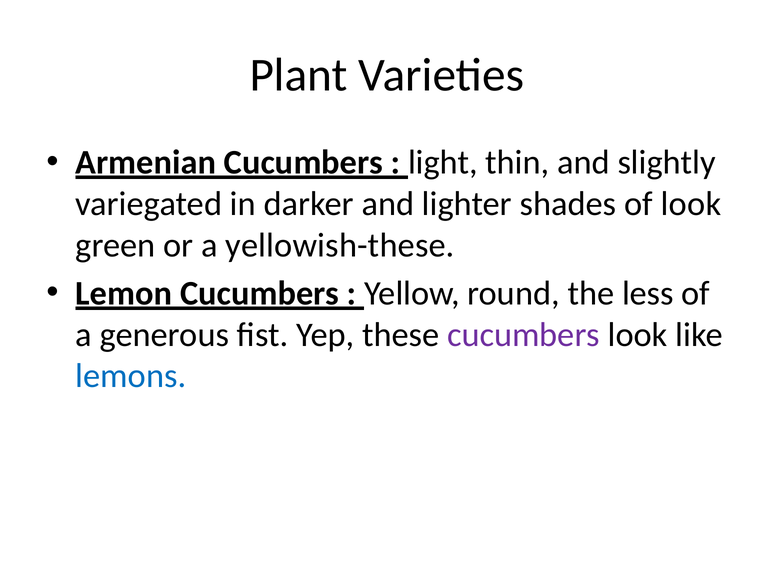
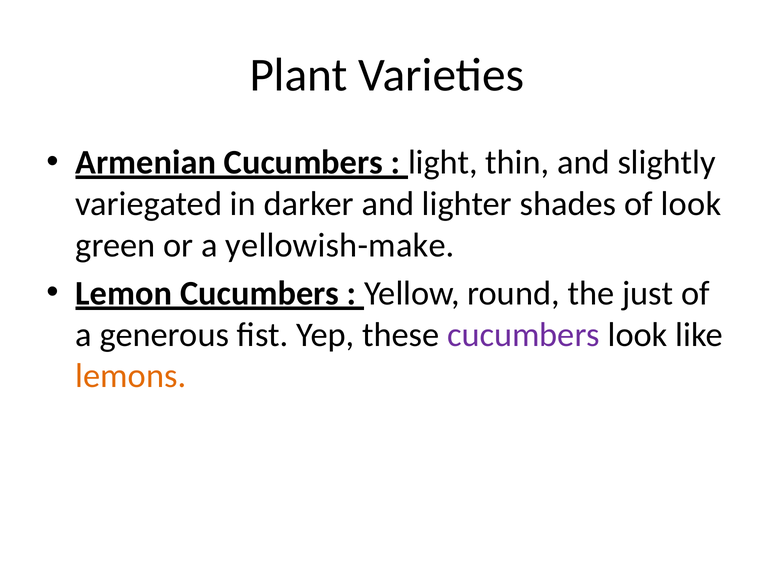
yellowish-these: yellowish-these -> yellowish-make
less: less -> just
lemons colour: blue -> orange
